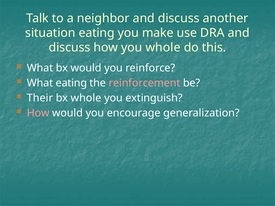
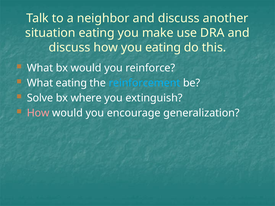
you whole: whole -> eating
reinforcement colour: pink -> light blue
Their: Their -> Solve
bx whole: whole -> where
